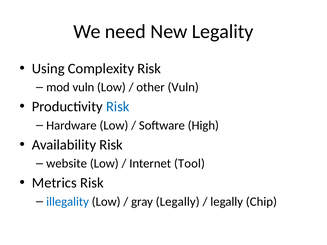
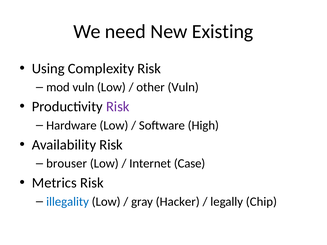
Legality: Legality -> Existing
Risk at (118, 107) colour: blue -> purple
website: website -> brouser
Tool: Tool -> Case
gray Legally: Legally -> Hacker
